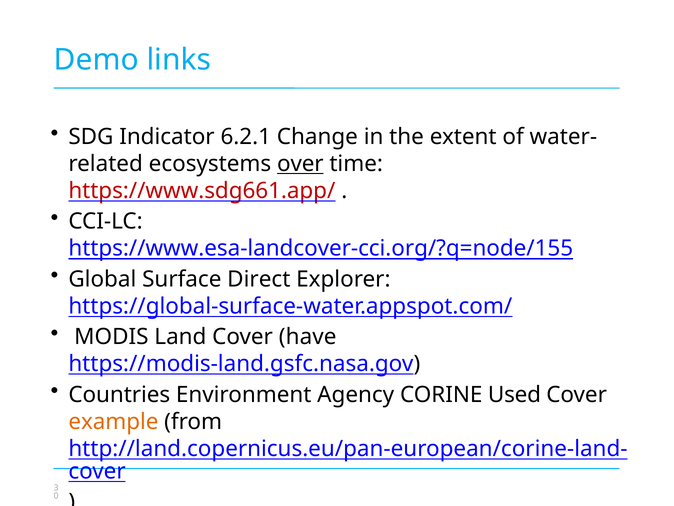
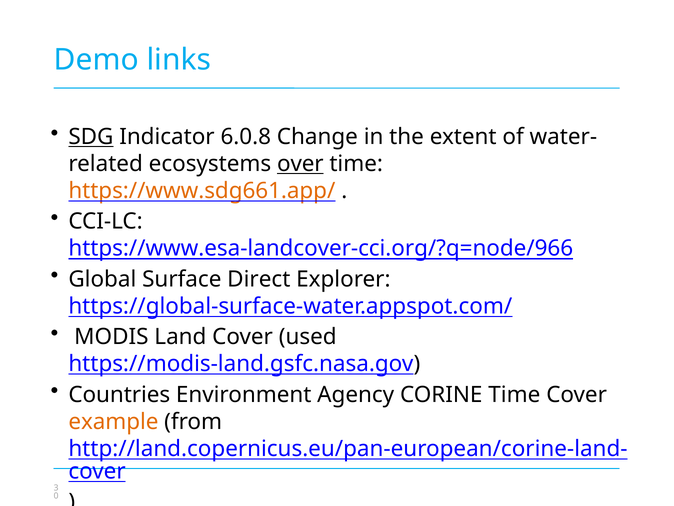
SDG underline: none -> present
6.2.1: 6.2.1 -> 6.0.8
https://www.sdg661.app/ colour: red -> orange
https://www.esa-landcover-cci.org/?q=node/155: https://www.esa-landcover-cci.org/?q=node/155 -> https://www.esa-landcover-cci.org/?q=node/966
have: have -> used
CORINE Used: Used -> Time
